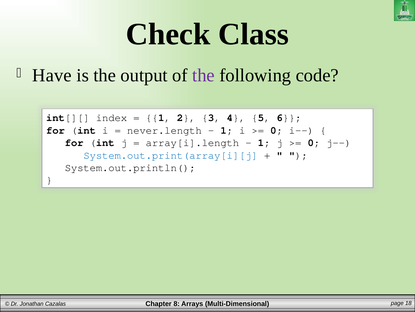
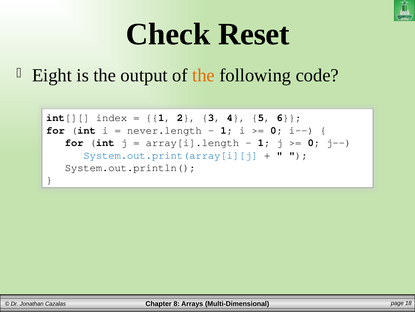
Class: Class -> Reset
Have: Have -> Eight
the at (204, 75) colour: purple -> orange
